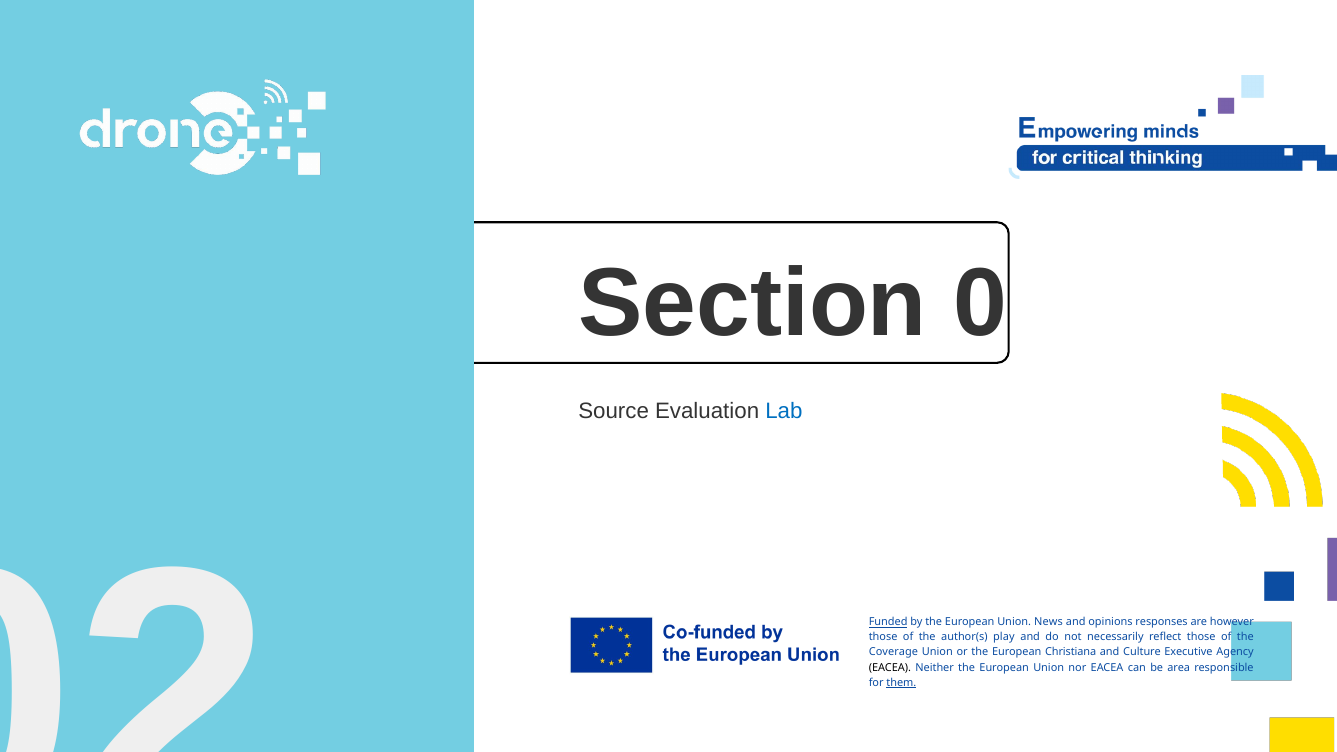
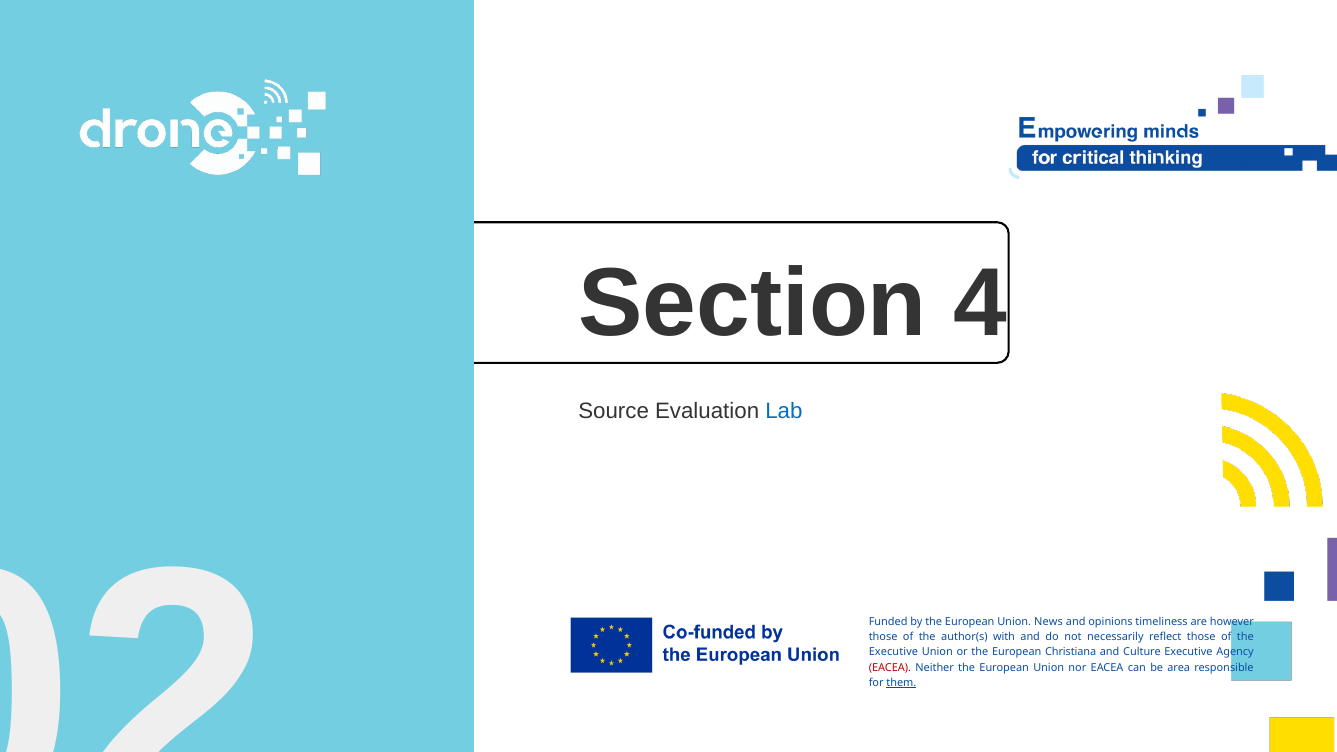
0: 0 -> 4
Funded underline: present -> none
responses: responses -> timeliness
play: play -> with
Coverage at (893, 652): Coverage -> Executive
EACEA at (890, 668) colour: black -> red
